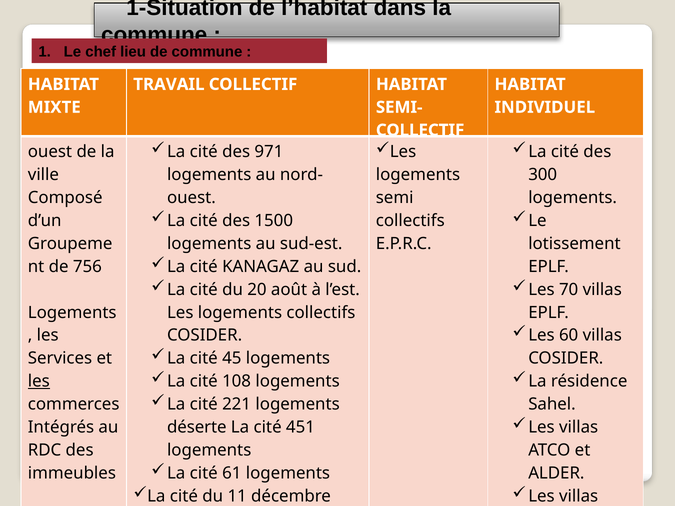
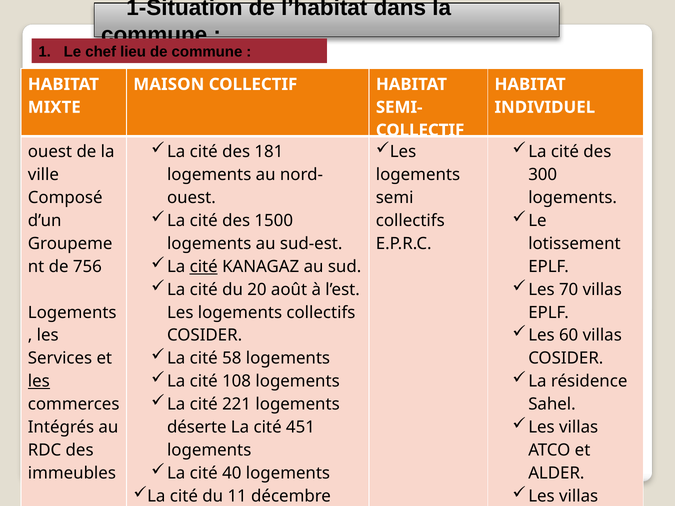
TRAVAIL: TRAVAIL -> MAISON
971: 971 -> 181
cité at (204, 267) underline: none -> present
45: 45 -> 58
61: 61 -> 40
